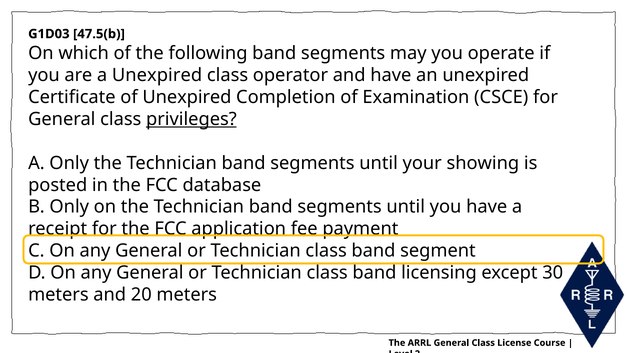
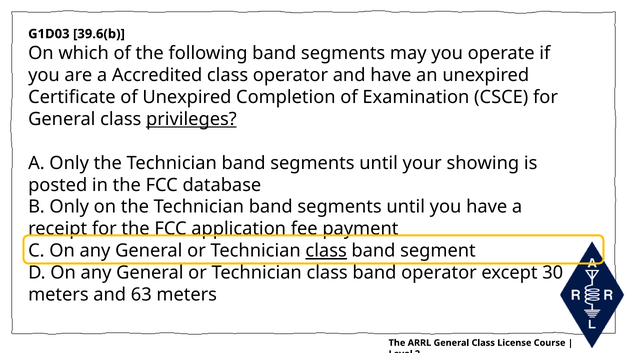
47.5(b: 47.5(b -> 39.6(b
a Unexpired: Unexpired -> Accredited
class at (326, 251) underline: none -> present
band licensing: licensing -> operator
20: 20 -> 63
